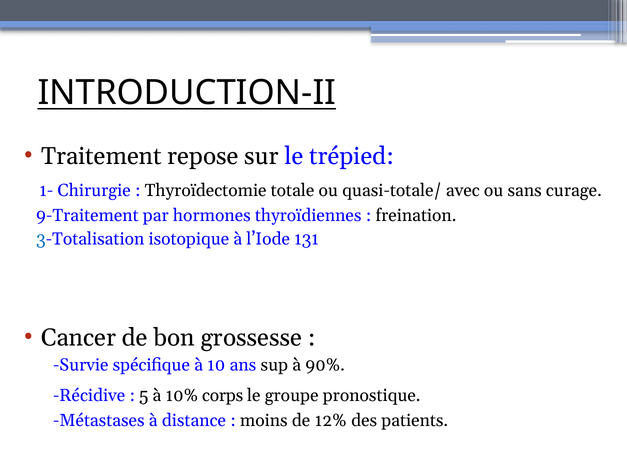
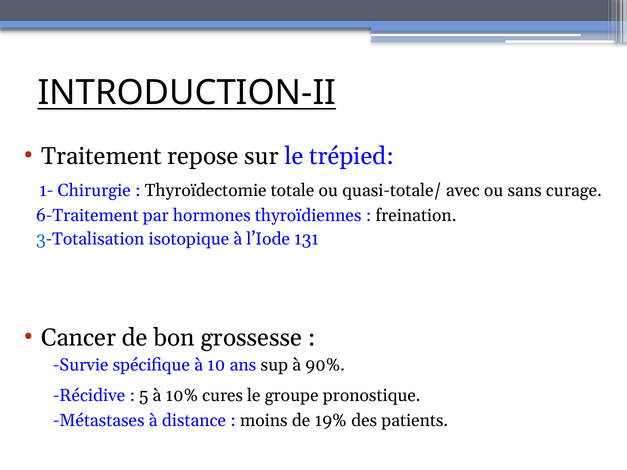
9-Traitement: 9-Traitement -> 6-Traitement
corps: corps -> cures
12%: 12% -> 19%
